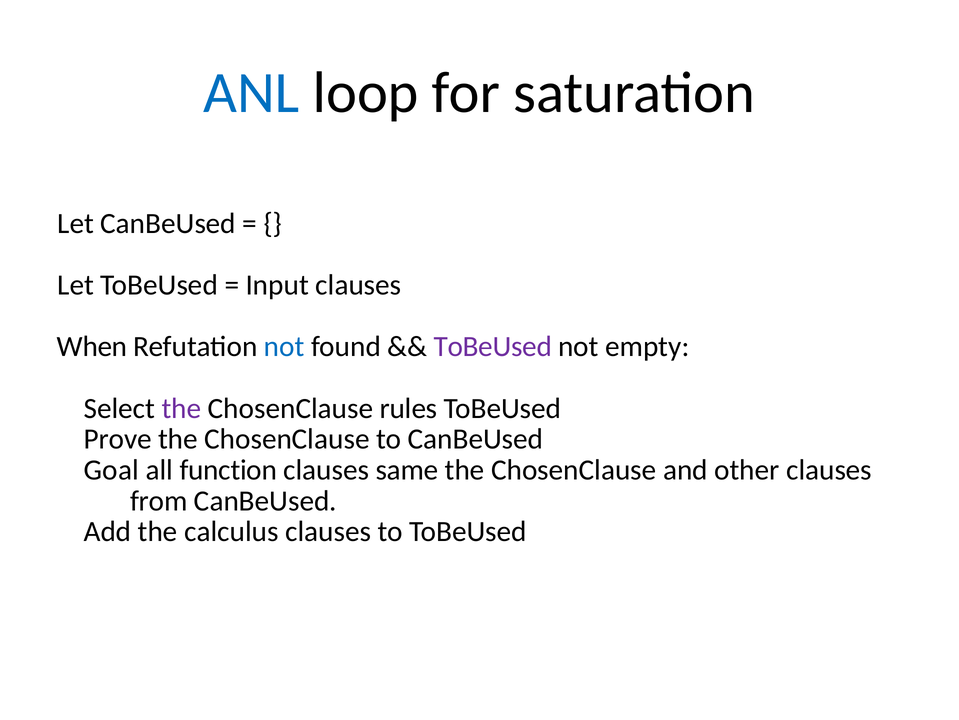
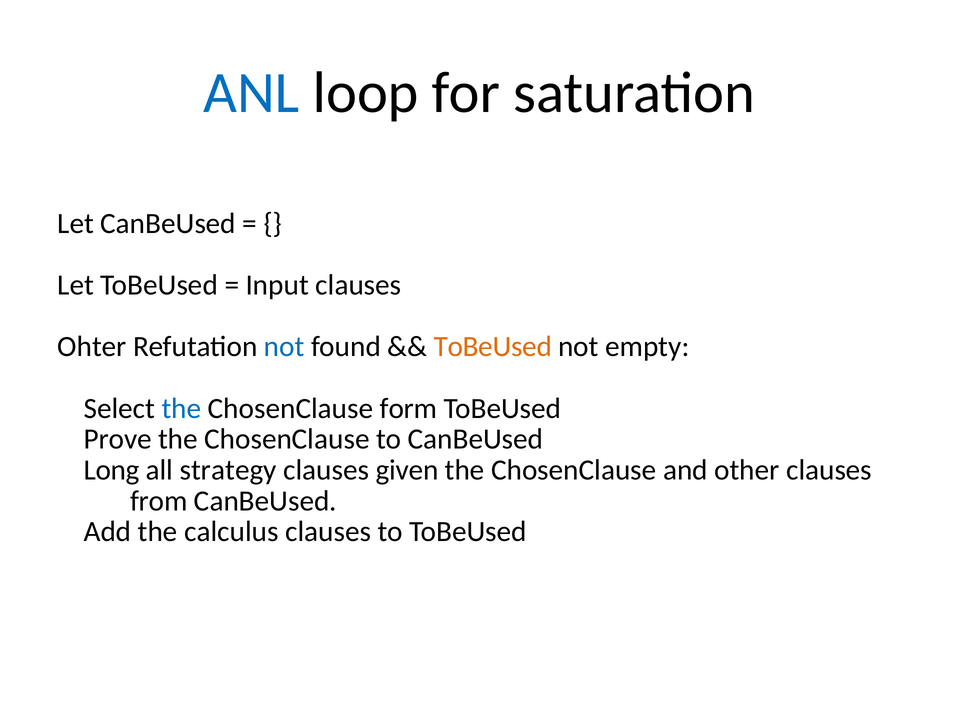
When: When -> Ohter
ToBeUsed at (493, 346) colour: purple -> orange
the at (182, 408) colour: purple -> blue
rules: rules -> form
Goal: Goal -> Long
function: function -> strategy
same: same -> given
